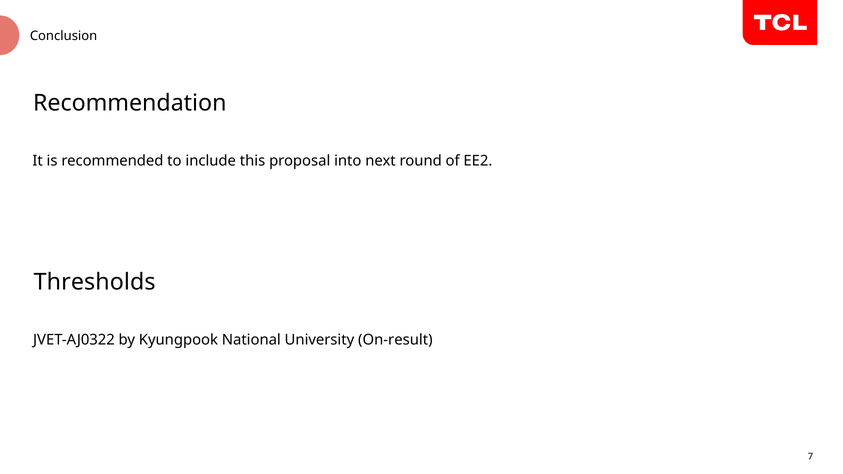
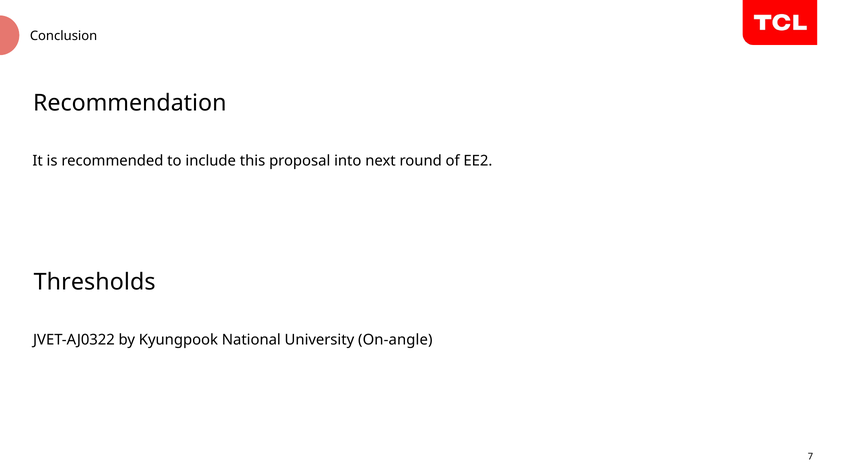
On-result: On-result -> On-angle
